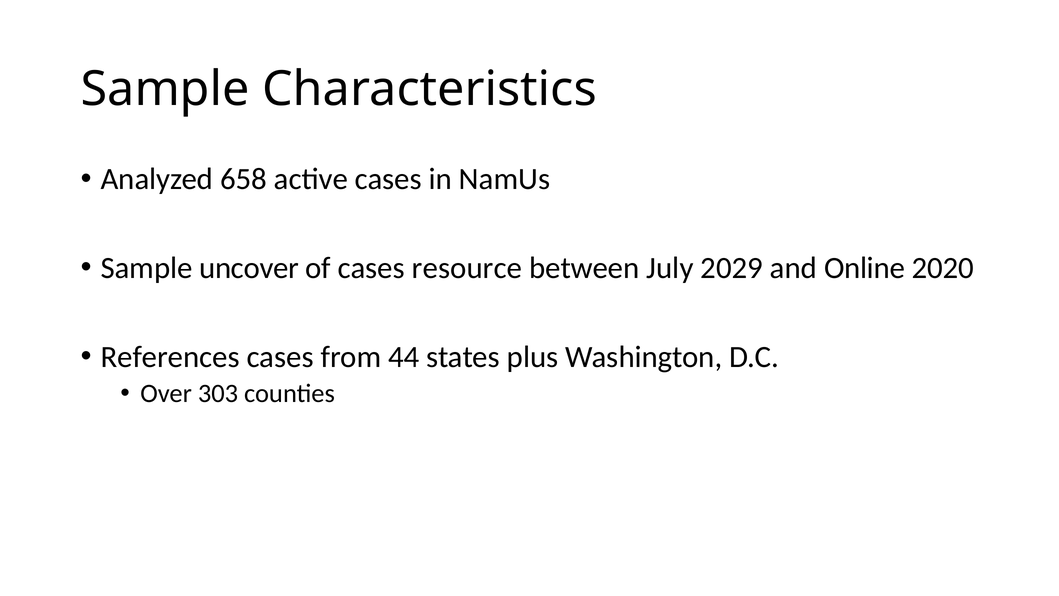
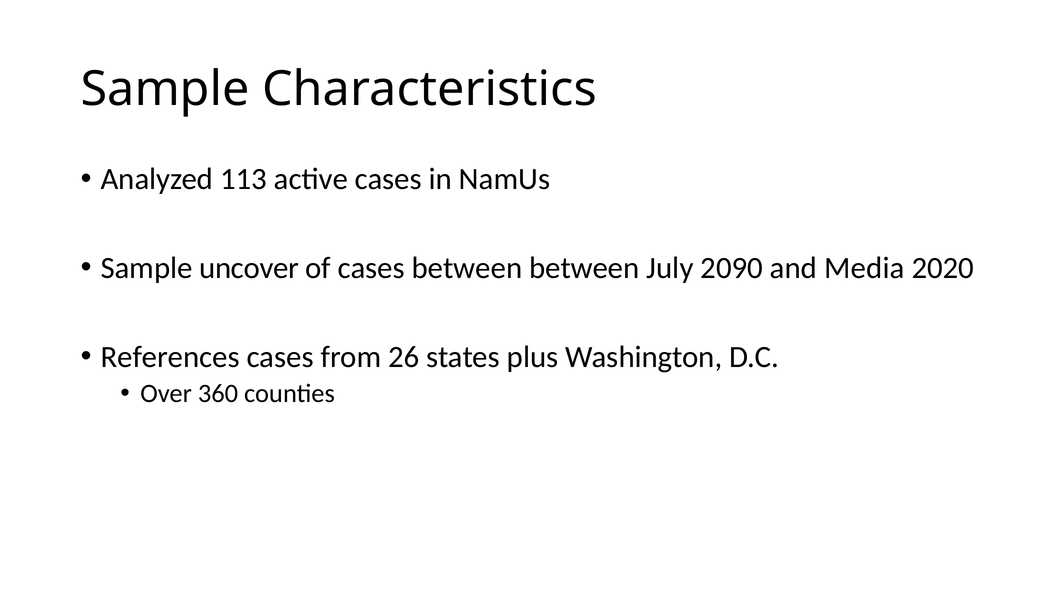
658: 658 -> 113
cases resource: resource -> between
2029: 2029 -> 2090
Online: Online -> Media
44: 44 -> 26
303: 303 -> 360
